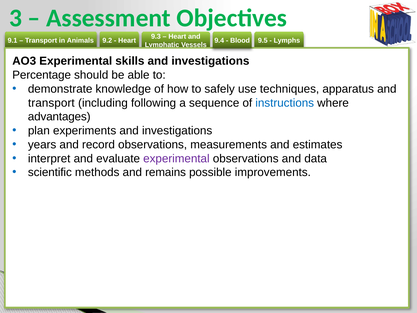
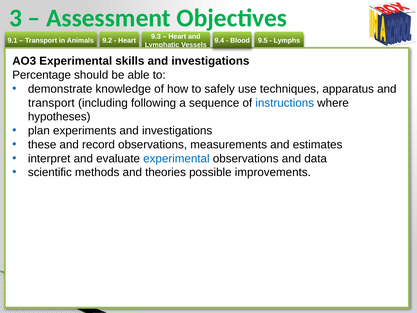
advantages: advantages -> hypotheses
years: years -> these
experimental at (176, 158) colour: purple -> blue
remains: remains -> theories
